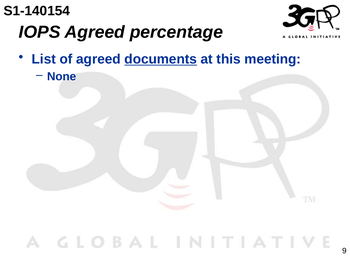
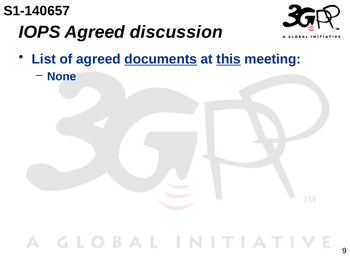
S1-140154: S1-140154 -> S1-140657
percentage: percentage -> discussion
this underline: none -> present
